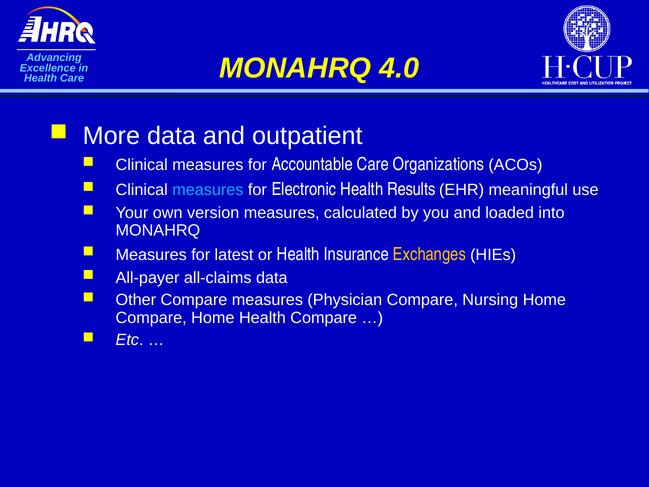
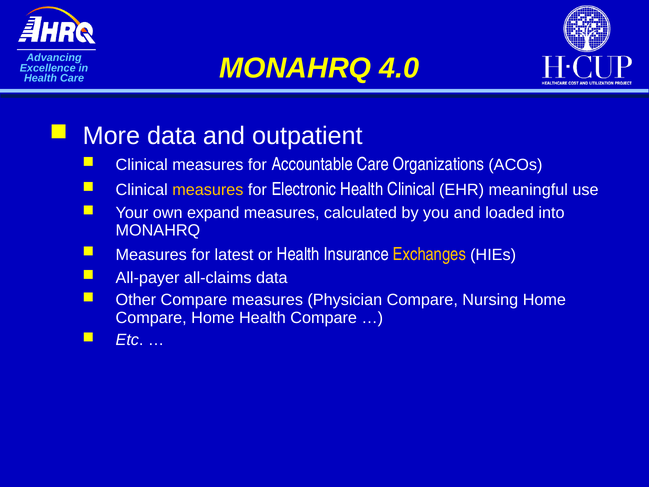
measures at (208, 190) colour: light blue -> yellow
Health Results: Results -> Clinical
version: version -> expand
